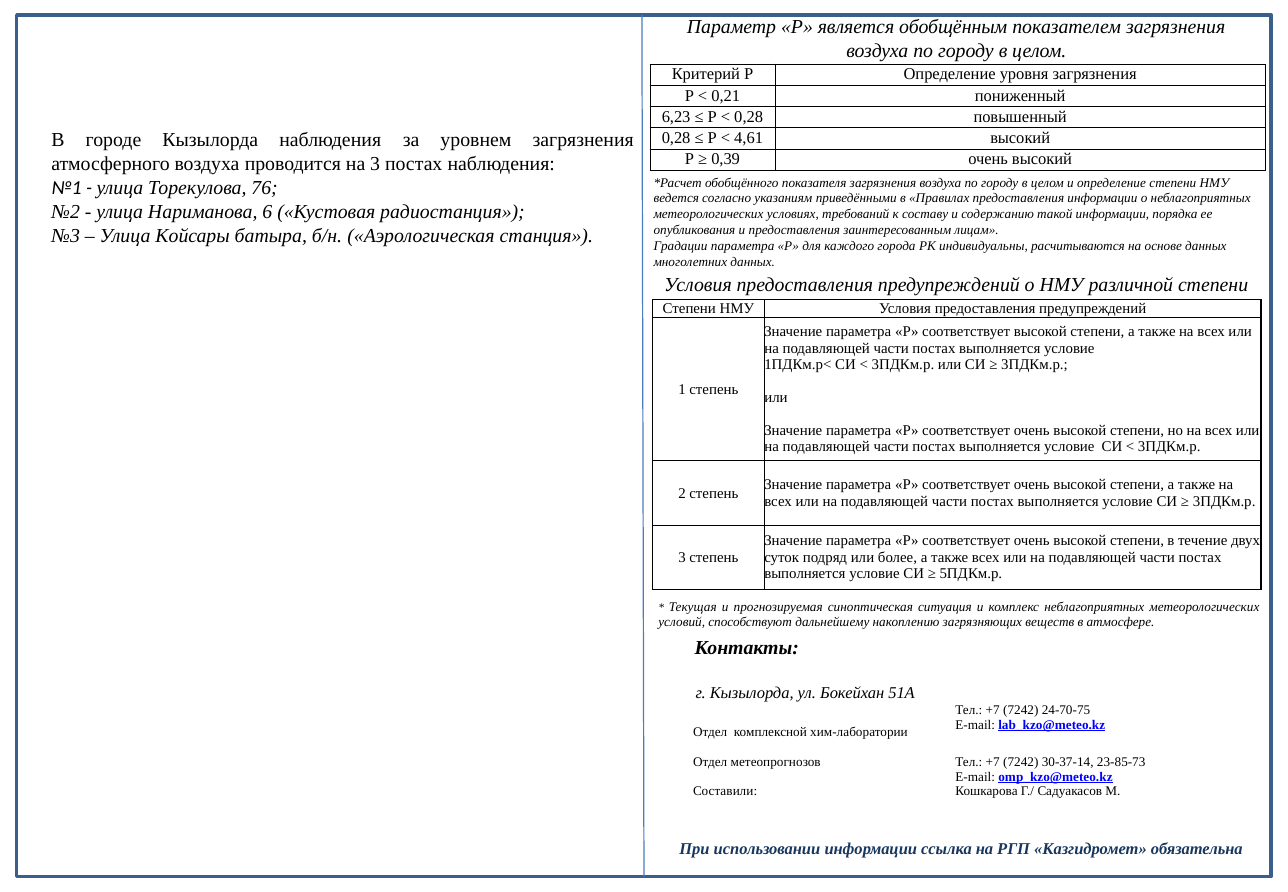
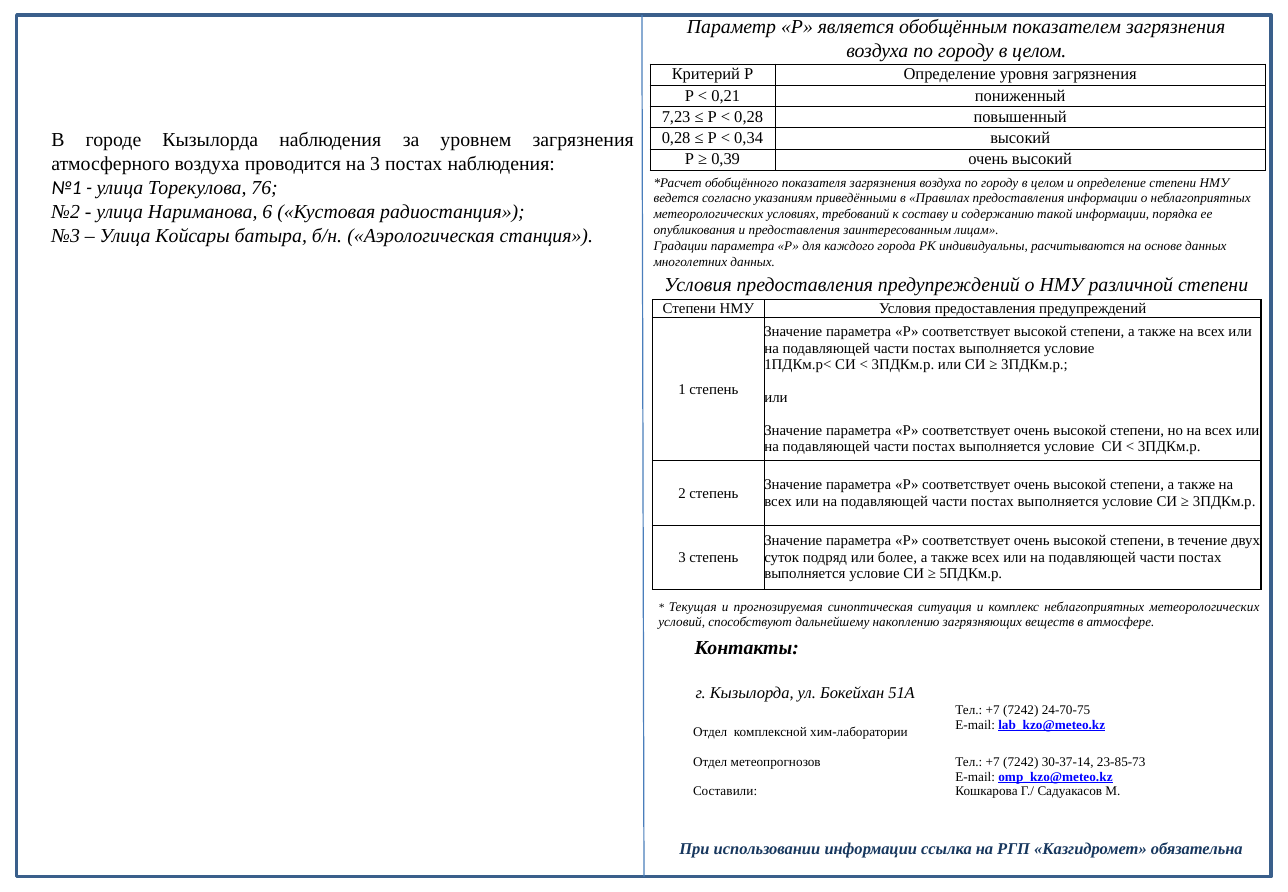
6,23: 6,23 -> 7,23
4,61: 4,61 -> 0,34
